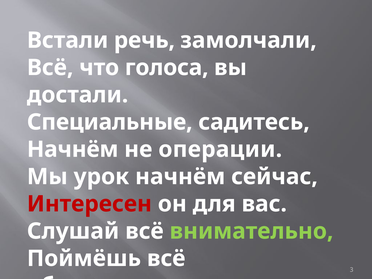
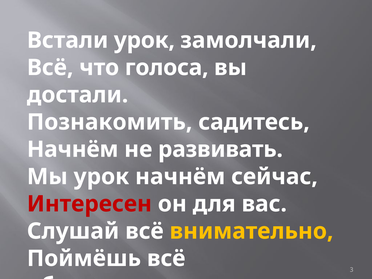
Встали речь: речь -> урок
Специальные: Специальные -> Познакомить
операции: операции -> развивать
внимательно colour: light green -> yellow
